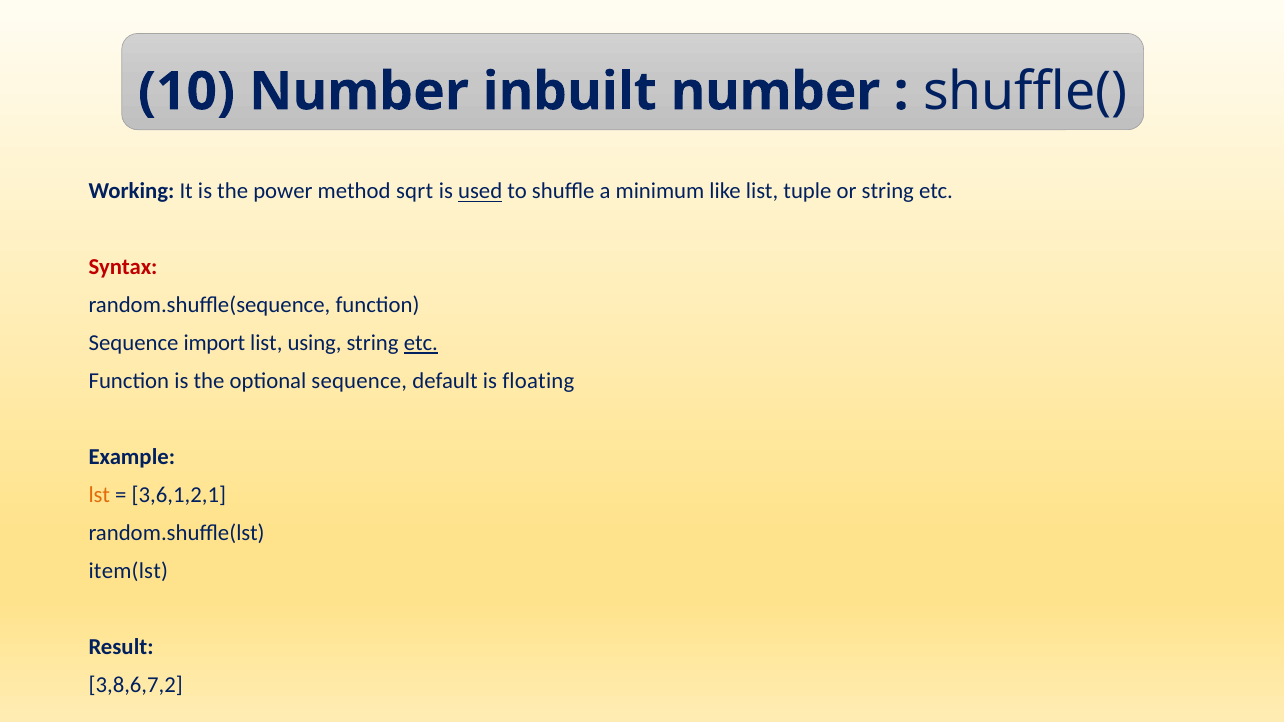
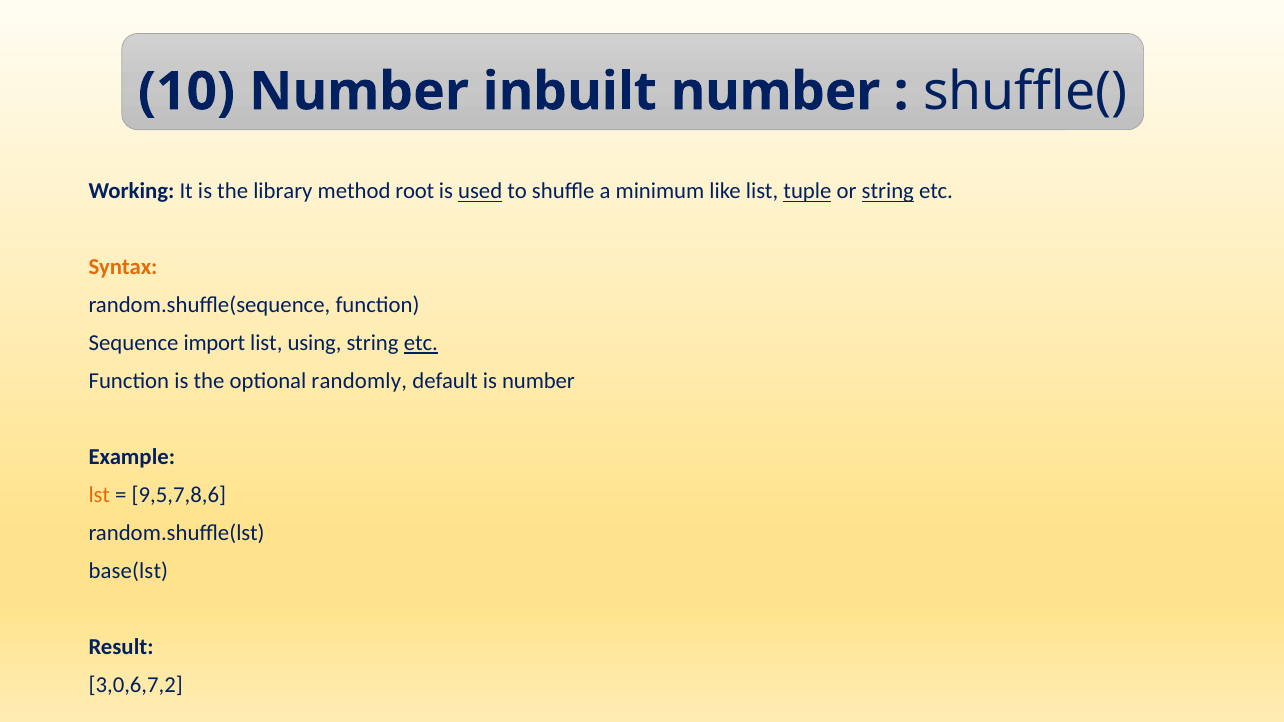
power: power -> library
sqrt: sqrt -> root
tuple underline: none -> present
string at (888, 192) underline: none -> present
Syntax colour: red -> orange
optional sequence: sequence -> randomly
is floating: floating -> number
3,6,1,2,1: 3,6,1,2,1 -> 9,5,7,8,6
item(lst: item(lst -> base(lst
3,8,6,7,2: 3,8,6,7,2 -> 3,0,6,7,2
